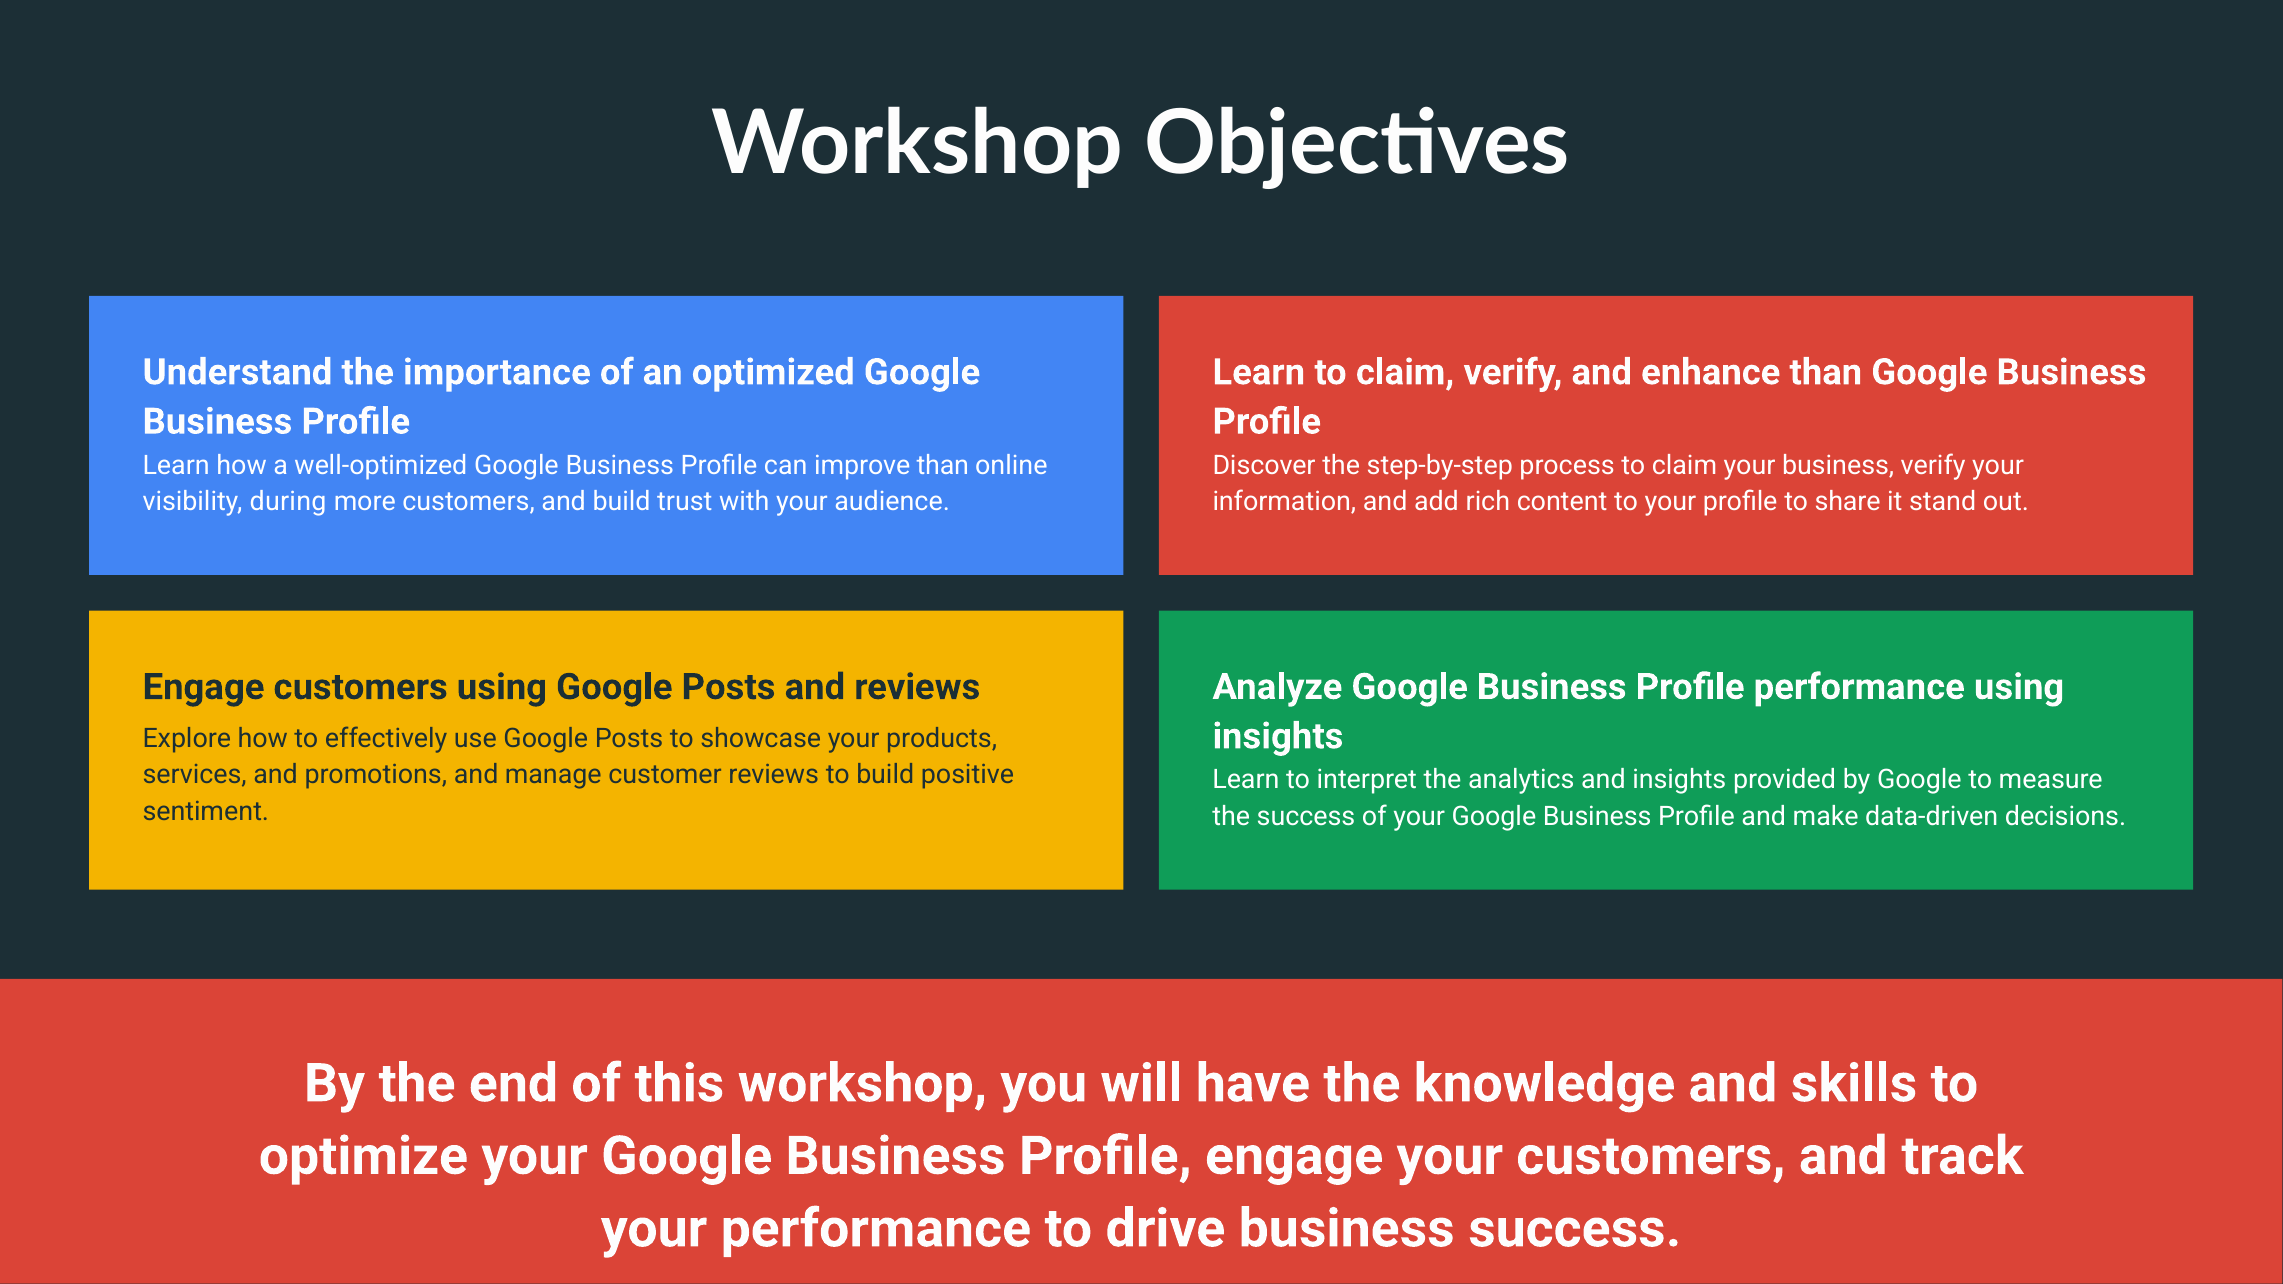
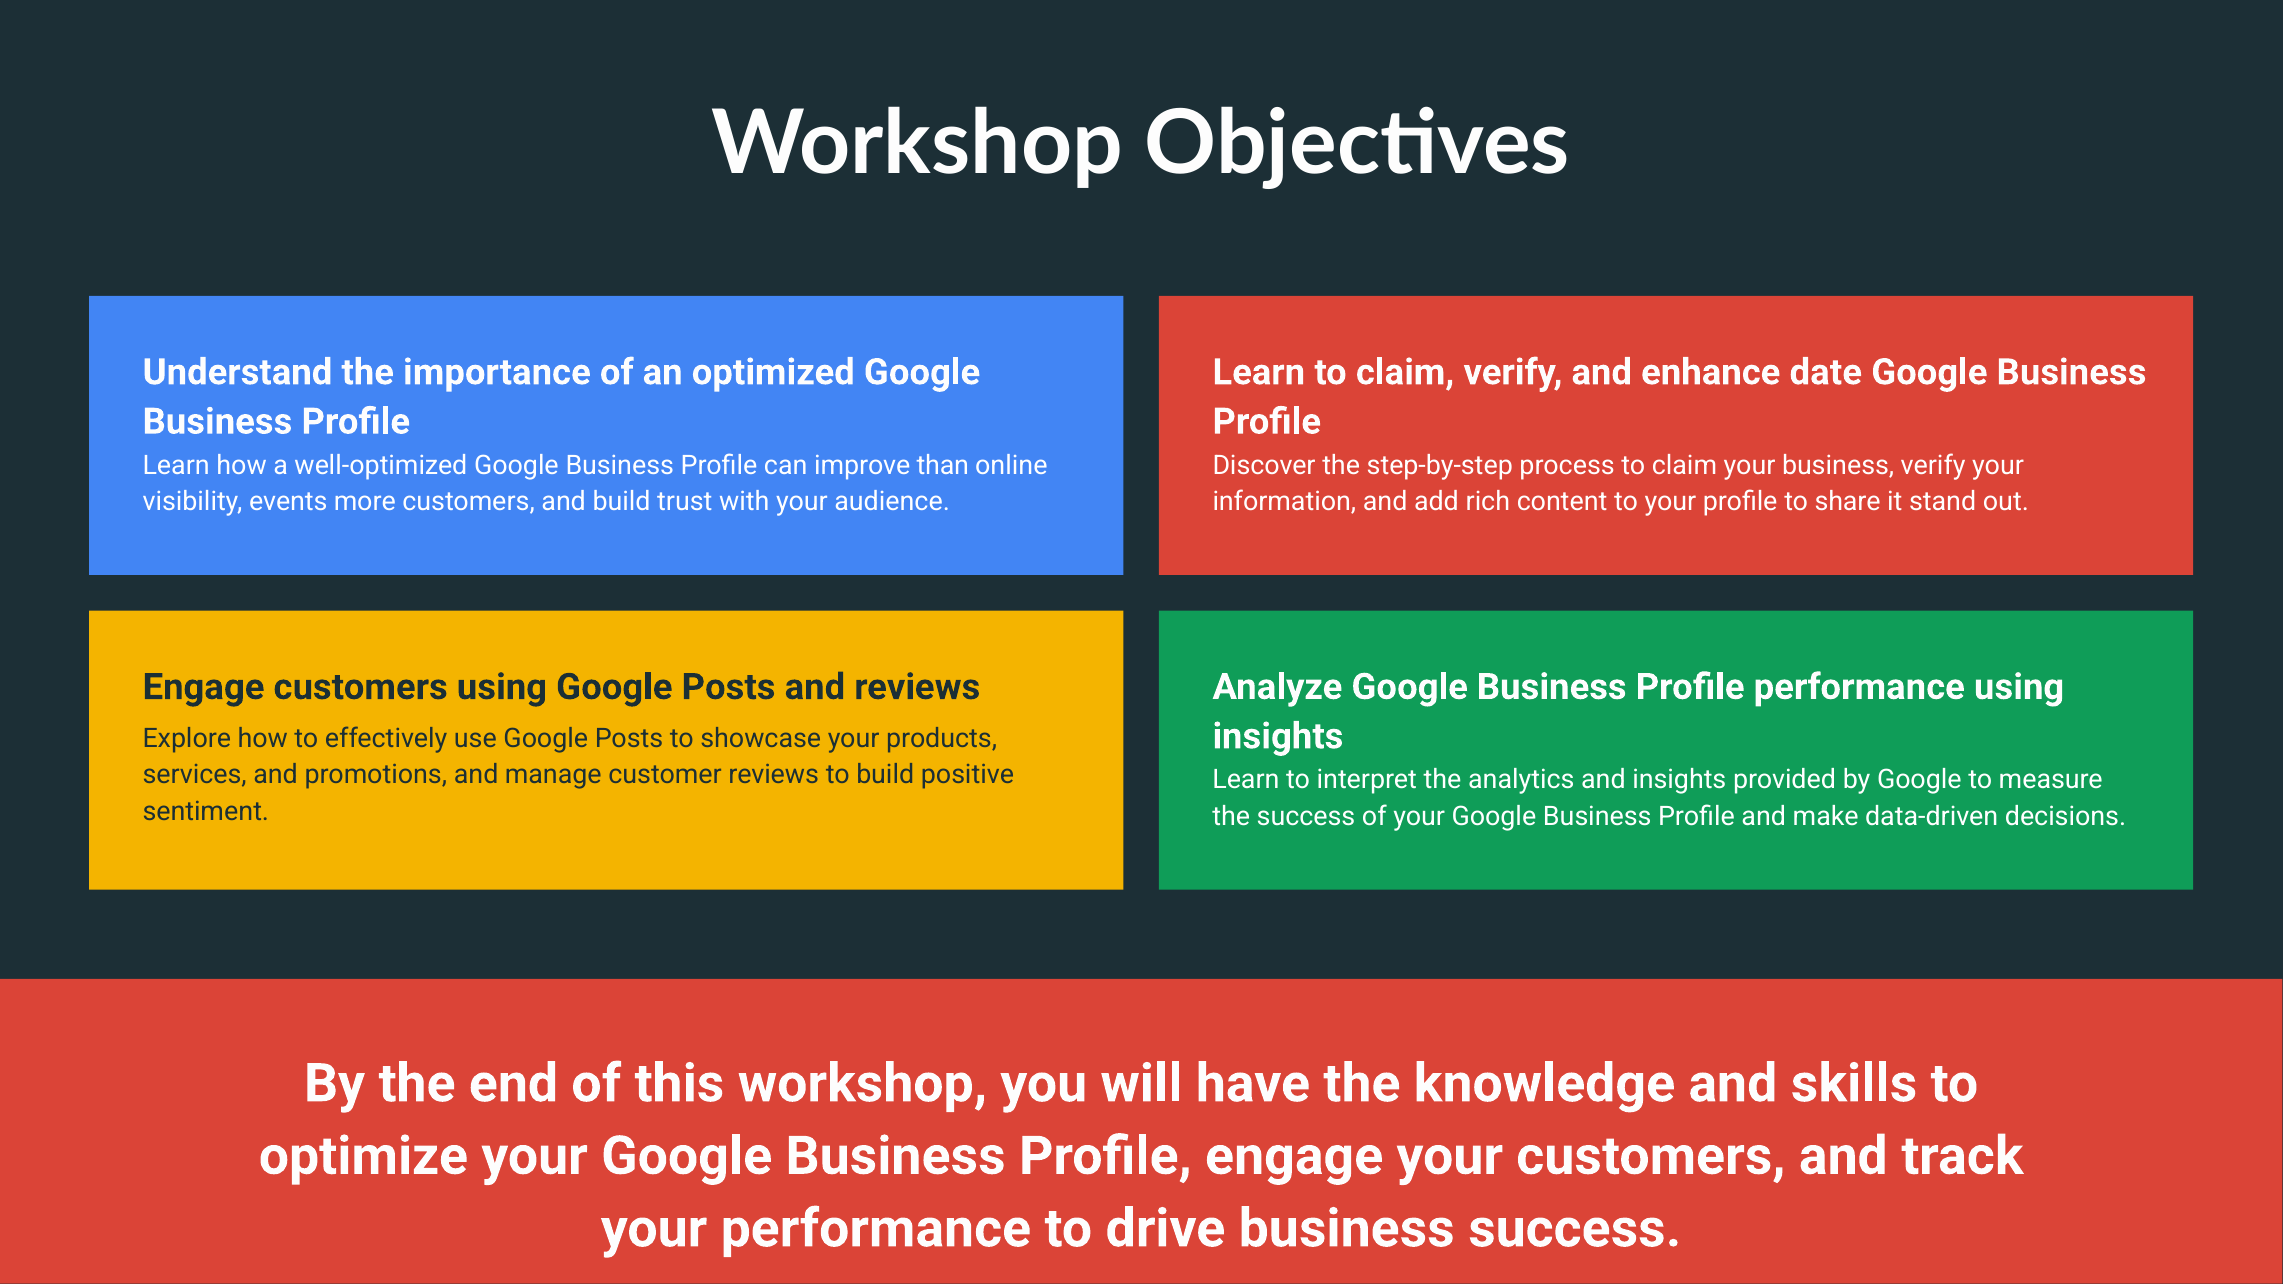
enhance than: than -> date
during: during -> events
